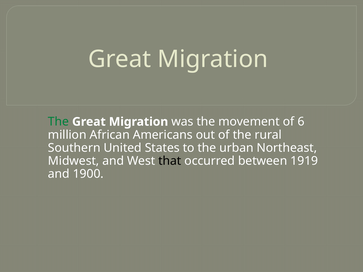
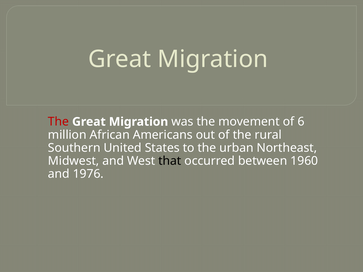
The at (58, 122) colour: green -> red
1919: 1919 -> 1960
1900: 1900 -> 1976
